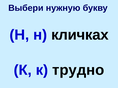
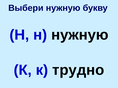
н кличках: кличках -> нужную
